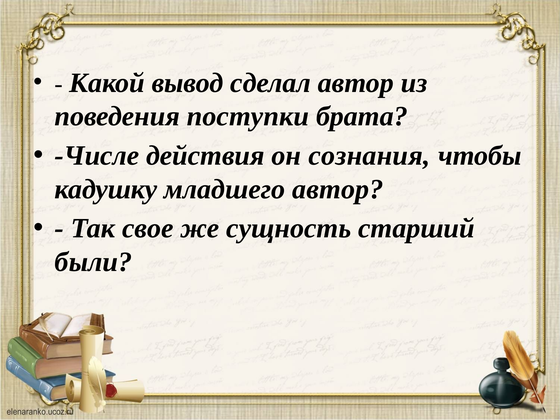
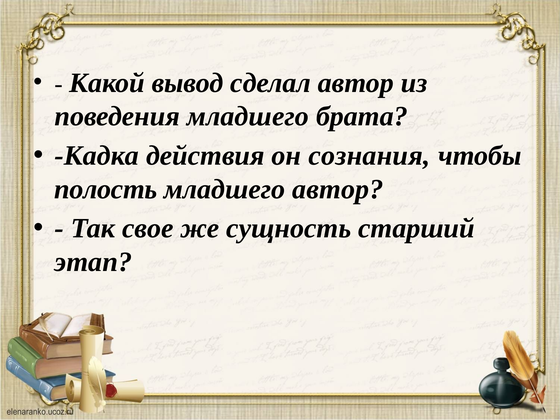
поведения поступки: поступки -> младшего
Числе: Числе -> Кадка
кадушку: кадушку -> полость
были: были -> этап
